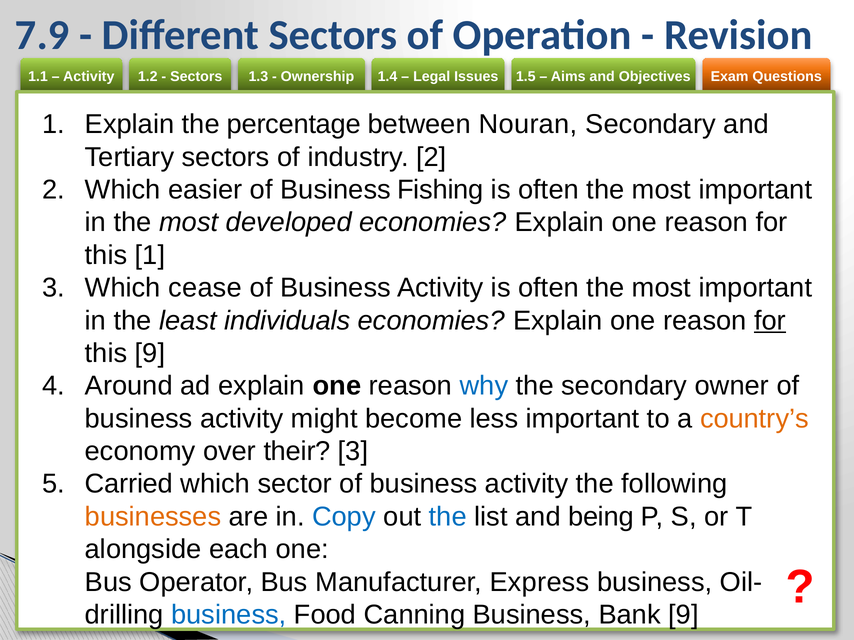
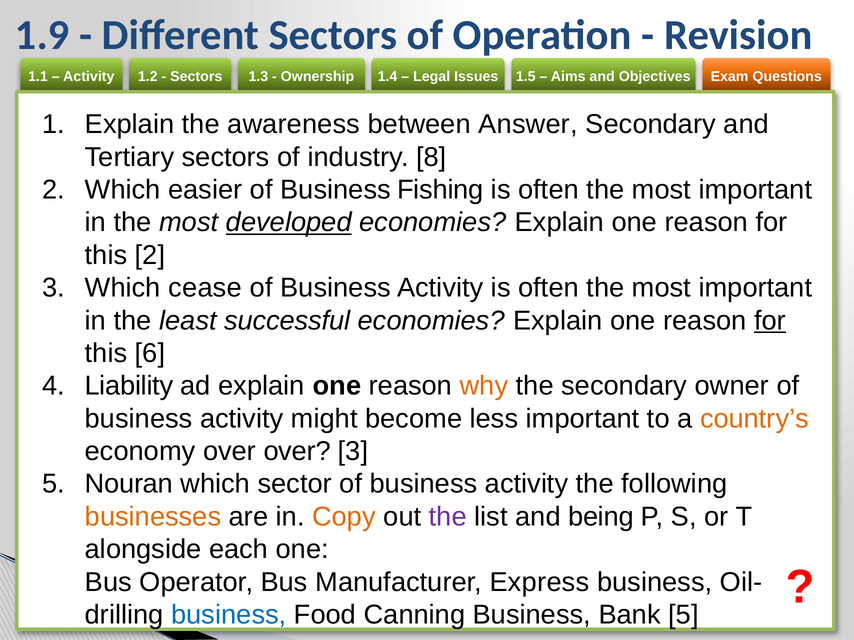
7.9: 7.9 -> 1.9
percentage: percentage -> awareness
Nouran: Nouran -> Answer
industry 2: 2 -> 8
developed underline: none -> present
this 1: 1 -> 2
individuals: individuals -> successful
this 9: 9 -> 6
Around: Around -> Liability
why colour: blue -> orange
over their: their -> over
Carried: Carried -> Nouran
Copy colour: blue -> orange
the at (448, 517) colour: blue -> purple
Bank 9: 9 -> 5
